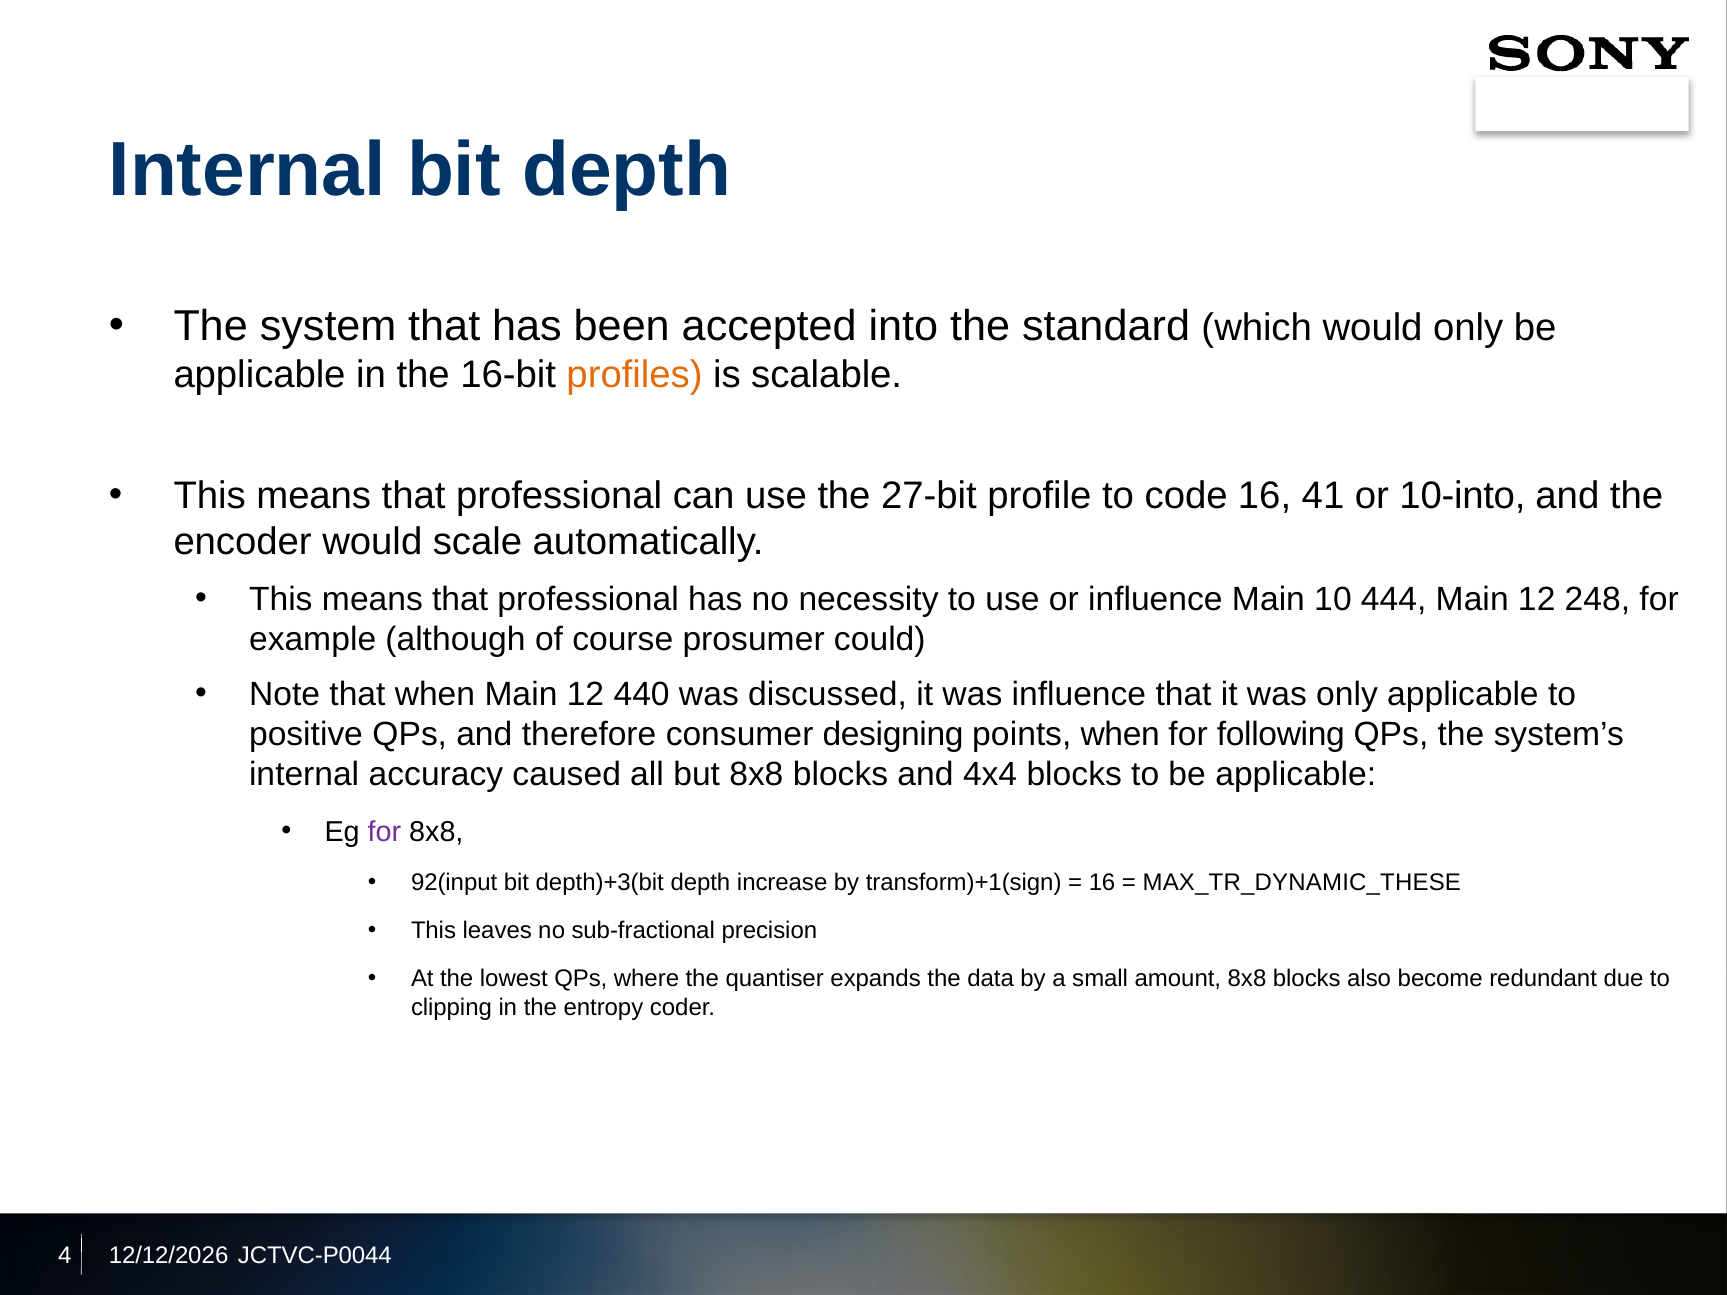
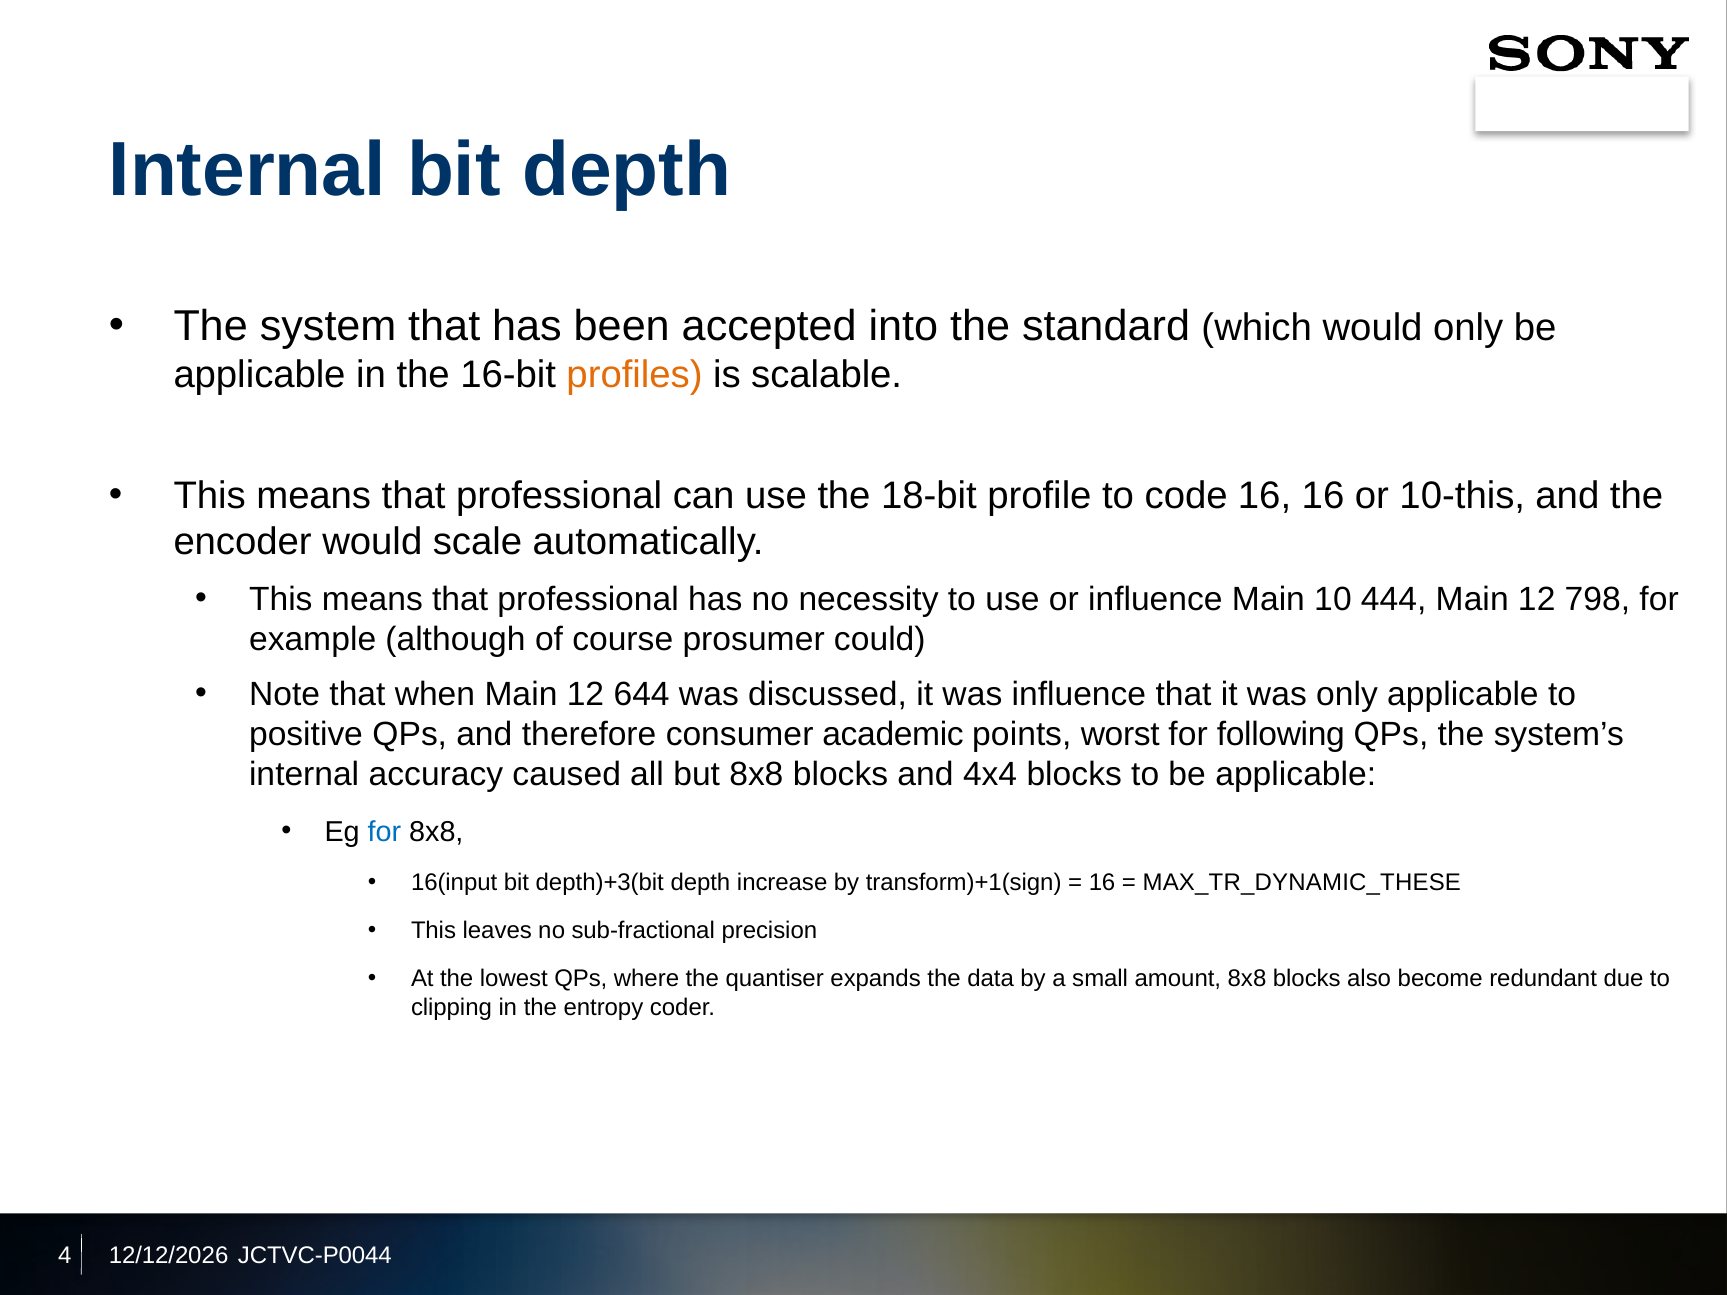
27-bit: 27-bit -> 18-bit
16 41: 41 -> 16
10-into: 10-into -> 10-this
248: 248 -> 798
440: 440 -> 644
designing: designing -> academic
points when: when -> worst
for at (384, 832) colour: purple -> blue
92(input: 92(input -> 16(input
